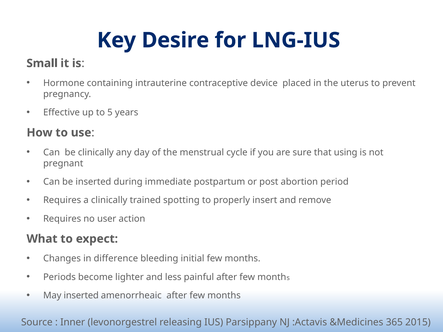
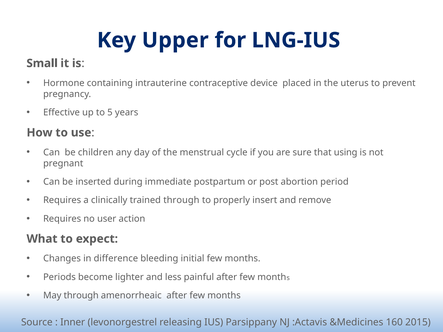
Desire: Desire -> Upper
be clinically: clinically -> children
trained spotting: spotting -> through
May inserted: inserted -> through
365: 365 -> 160
